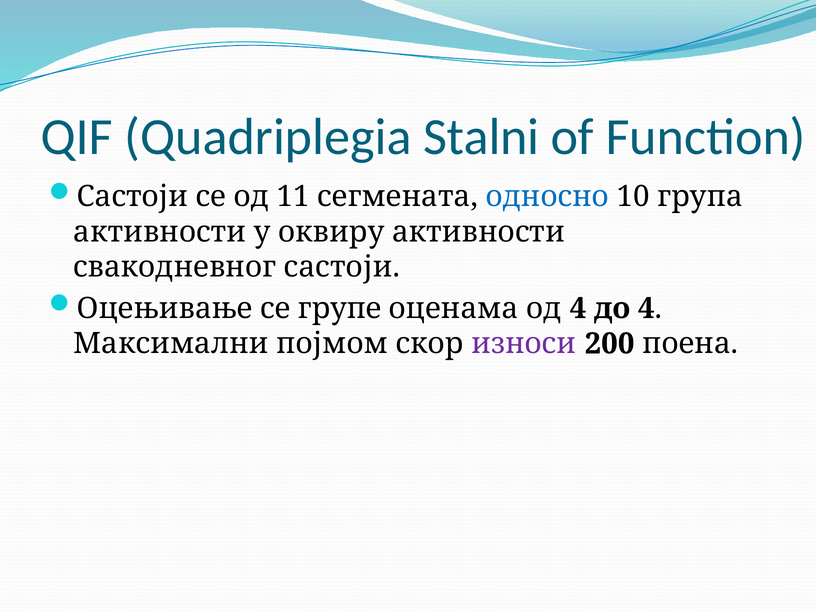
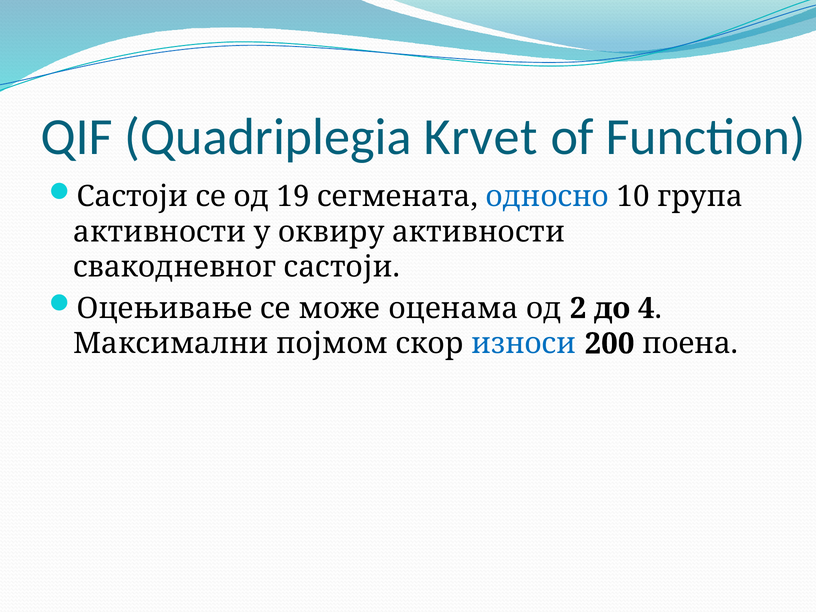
Stalni: Stalni -> Krvet
11: 11 -> 19
групе: групе -> може
од 4: 4 -> 2
износи colour: purple -> blue
